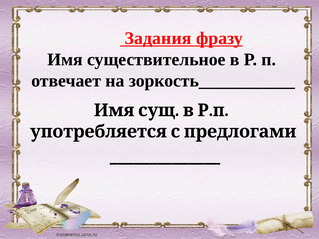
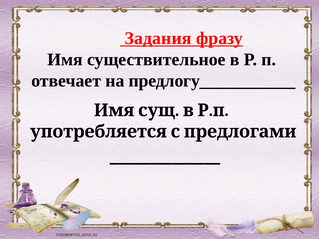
зоркость___________: зоркость___________ -> предлогу___________
